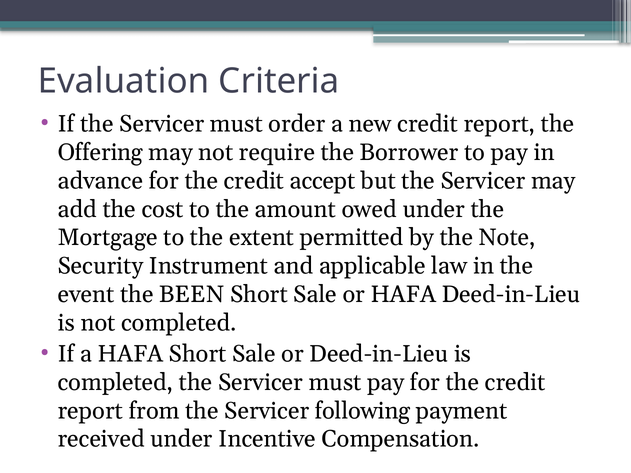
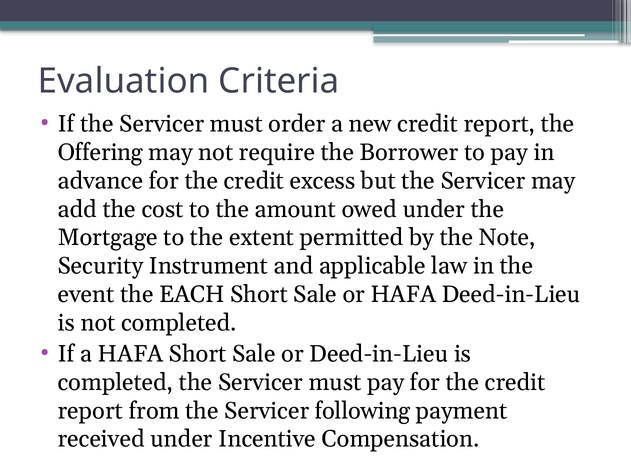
accept: accept -> excess
BEEN: BEEN -> EACH
